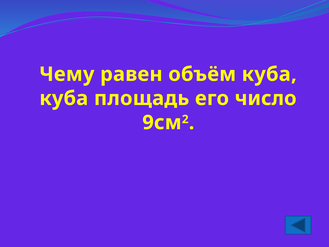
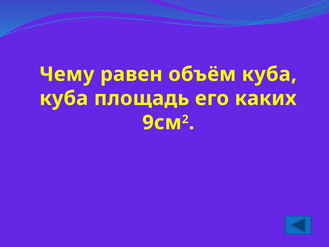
число: число -> каких
